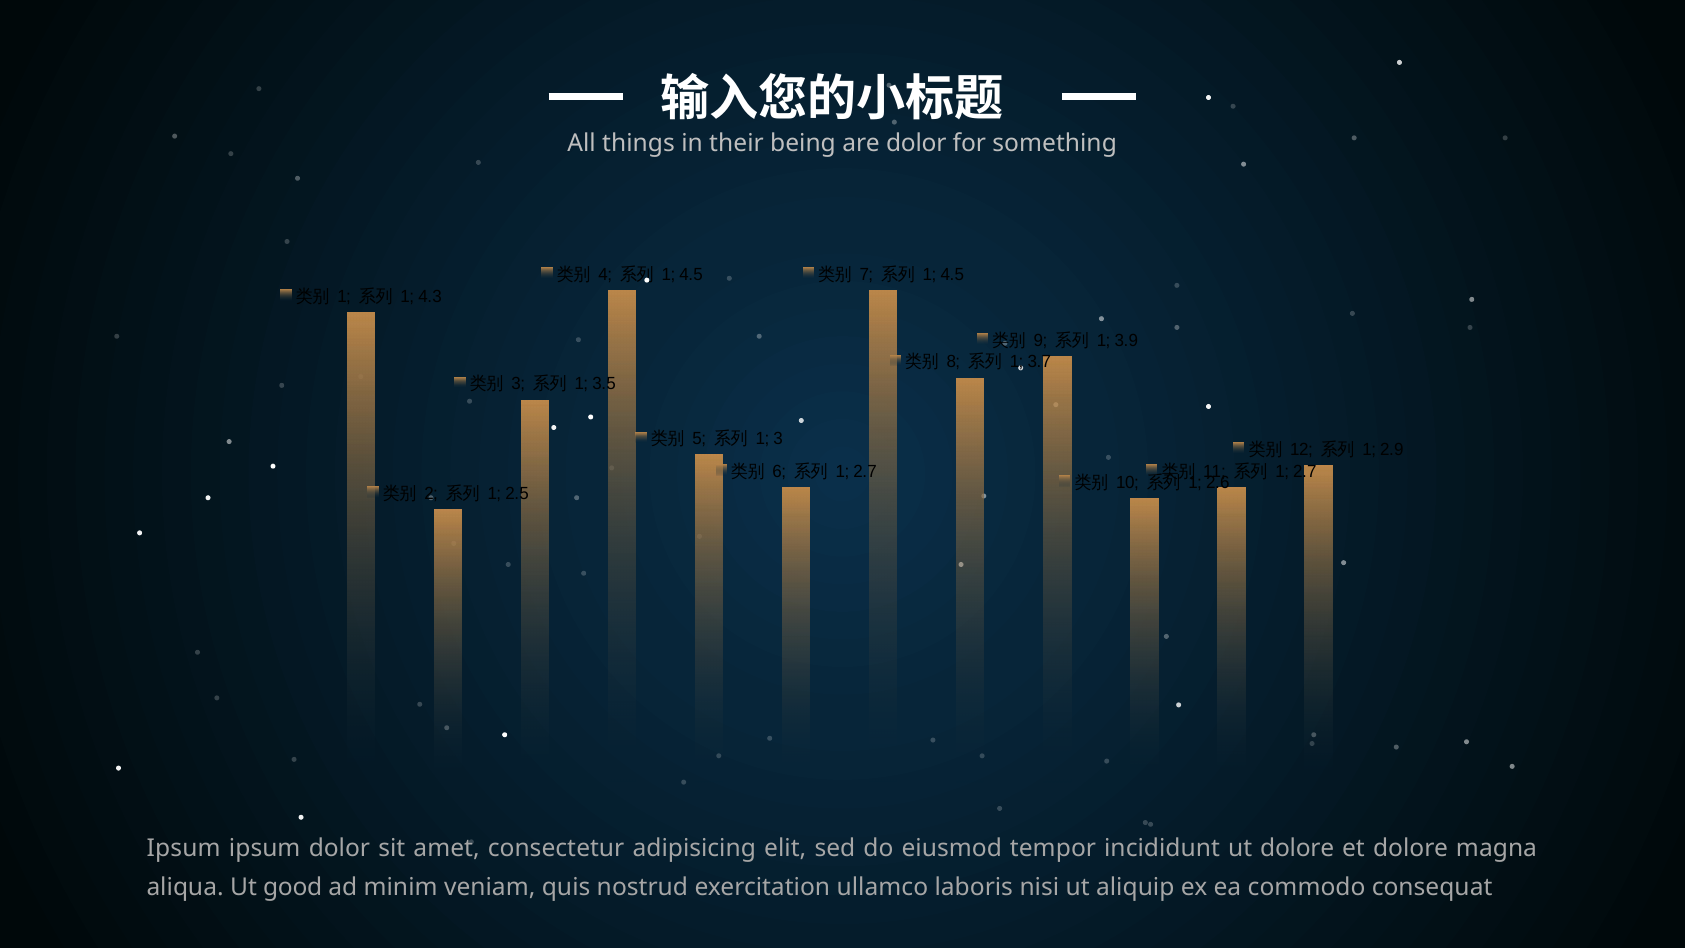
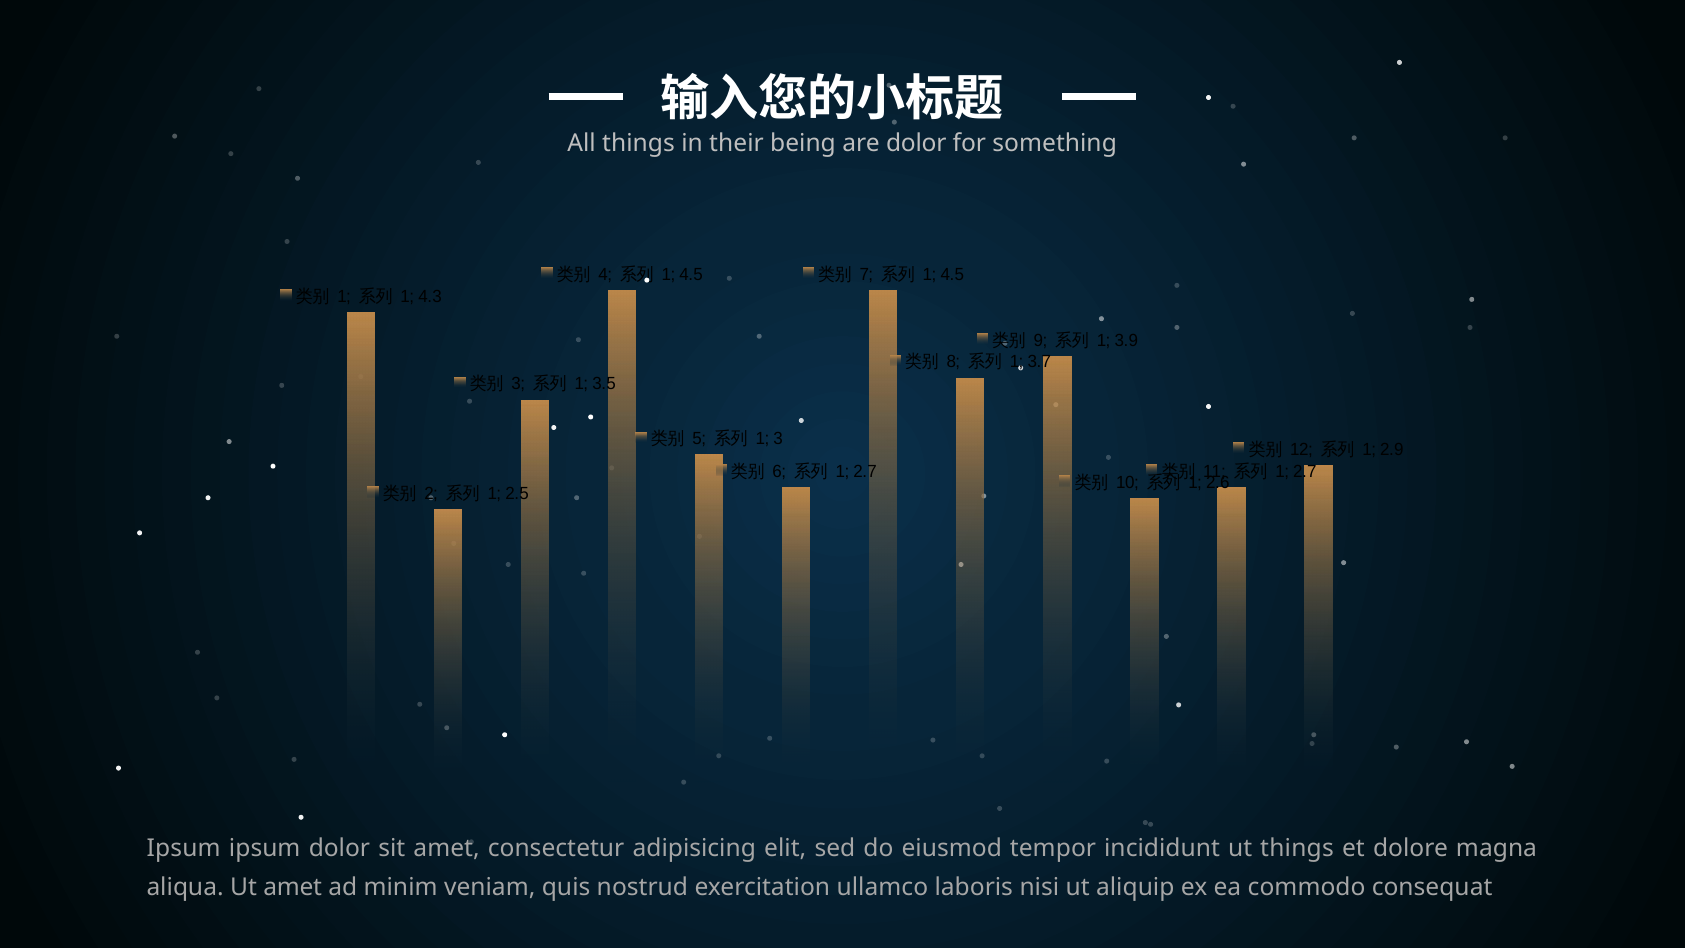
ut dolore: dolore -> things
Ut good: good -> amet
